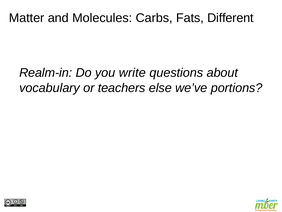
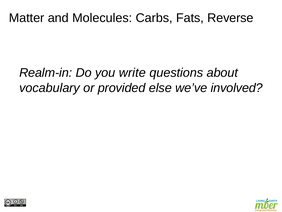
Different: Different -> Reverse
teachers: teachers -> provided
portions: portions -> involved
